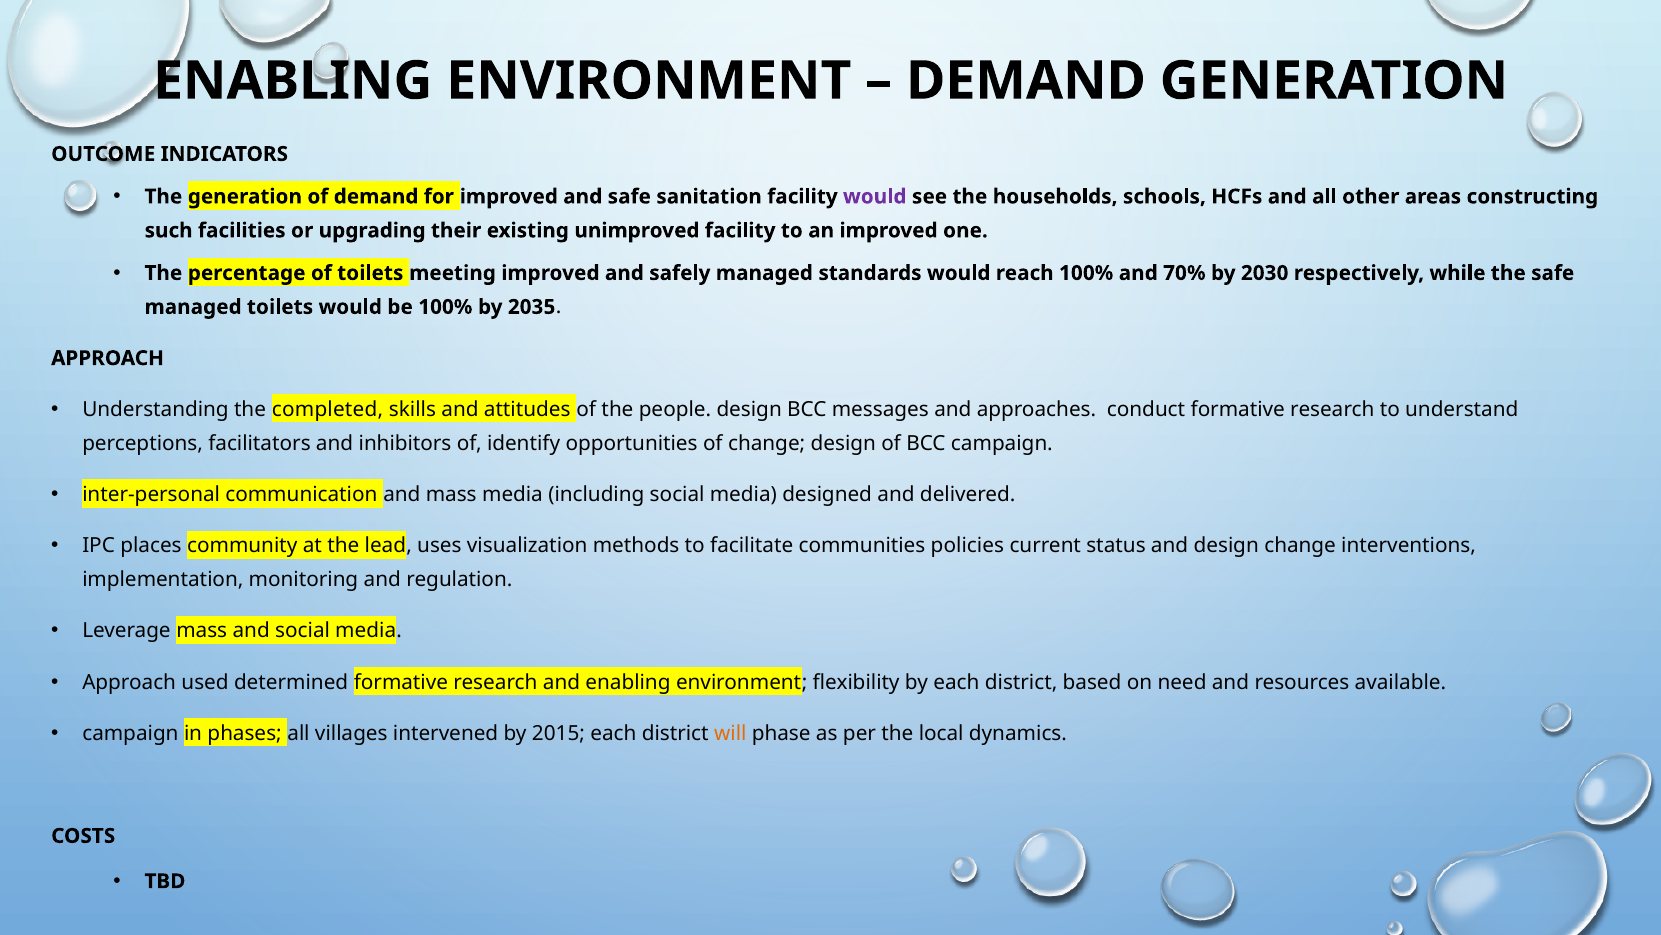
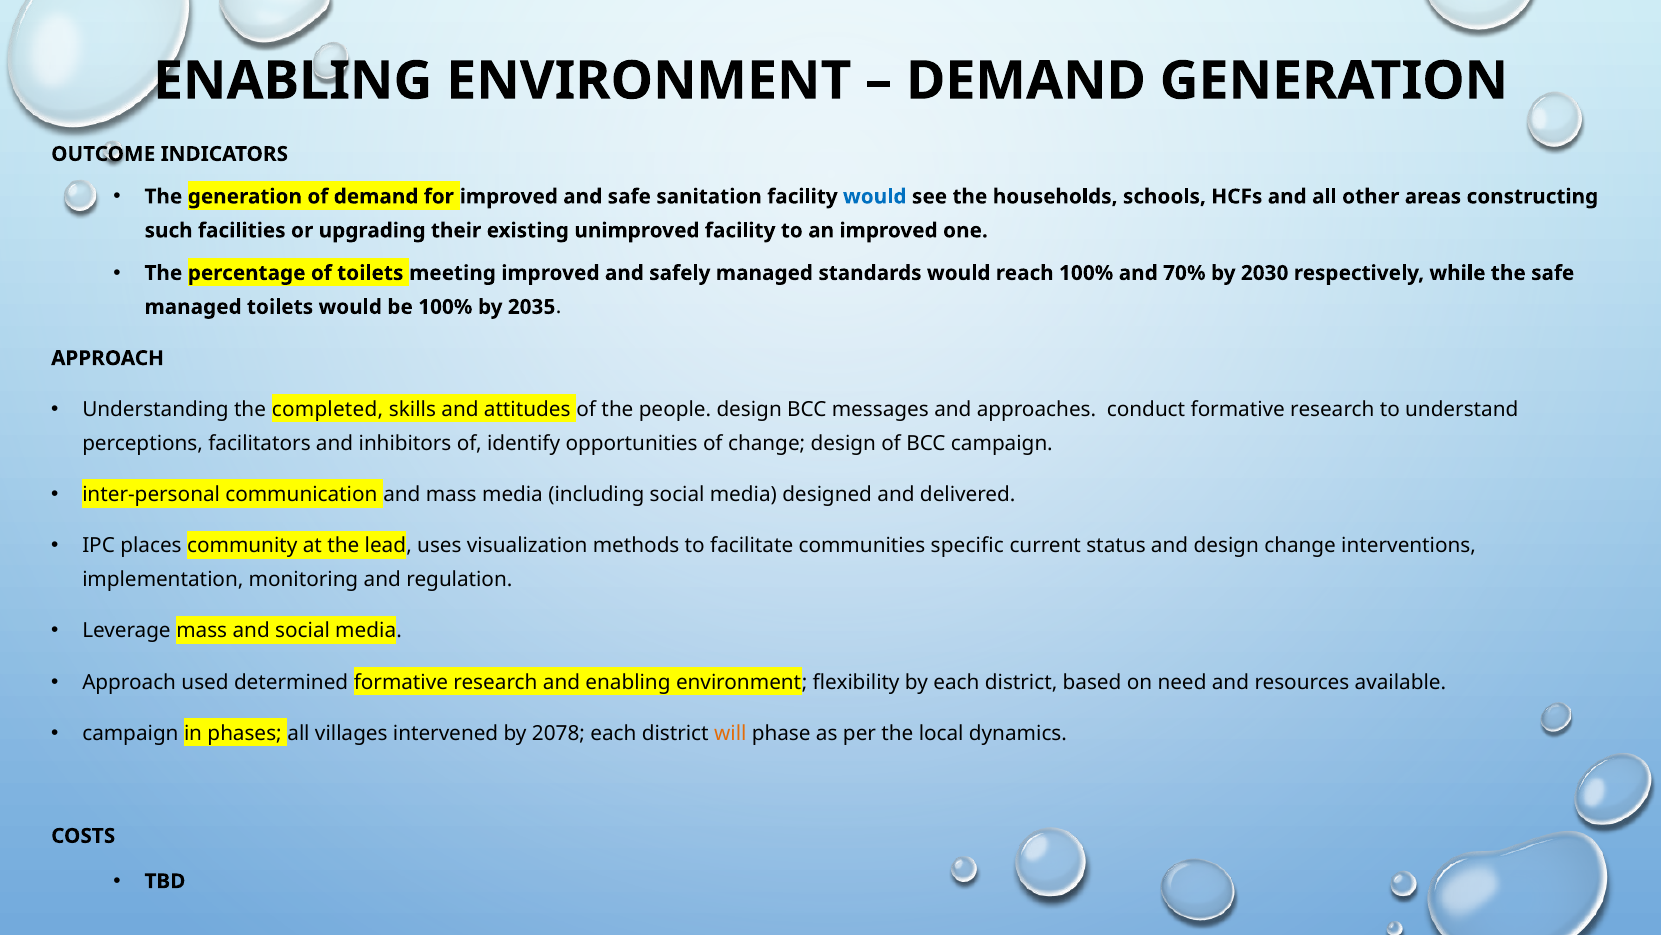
would at (875, 196) colour: purple -> blue
policies: policies -> specific
2015: 2015 -> 2078
